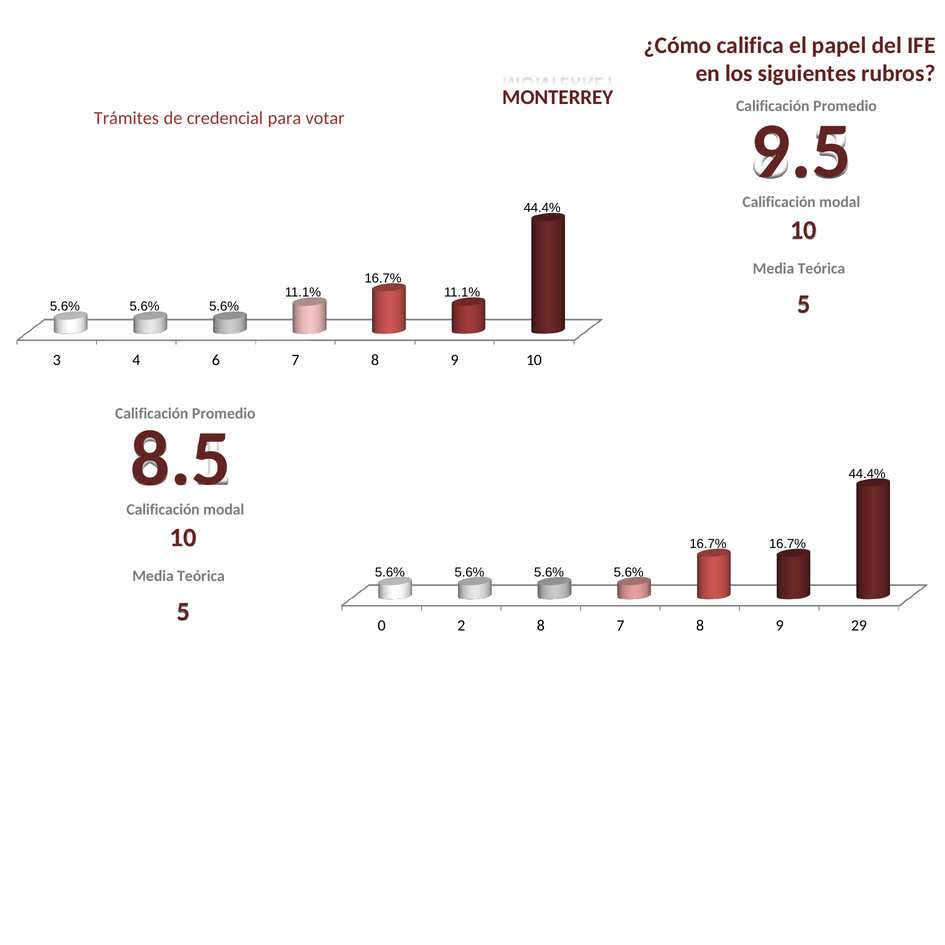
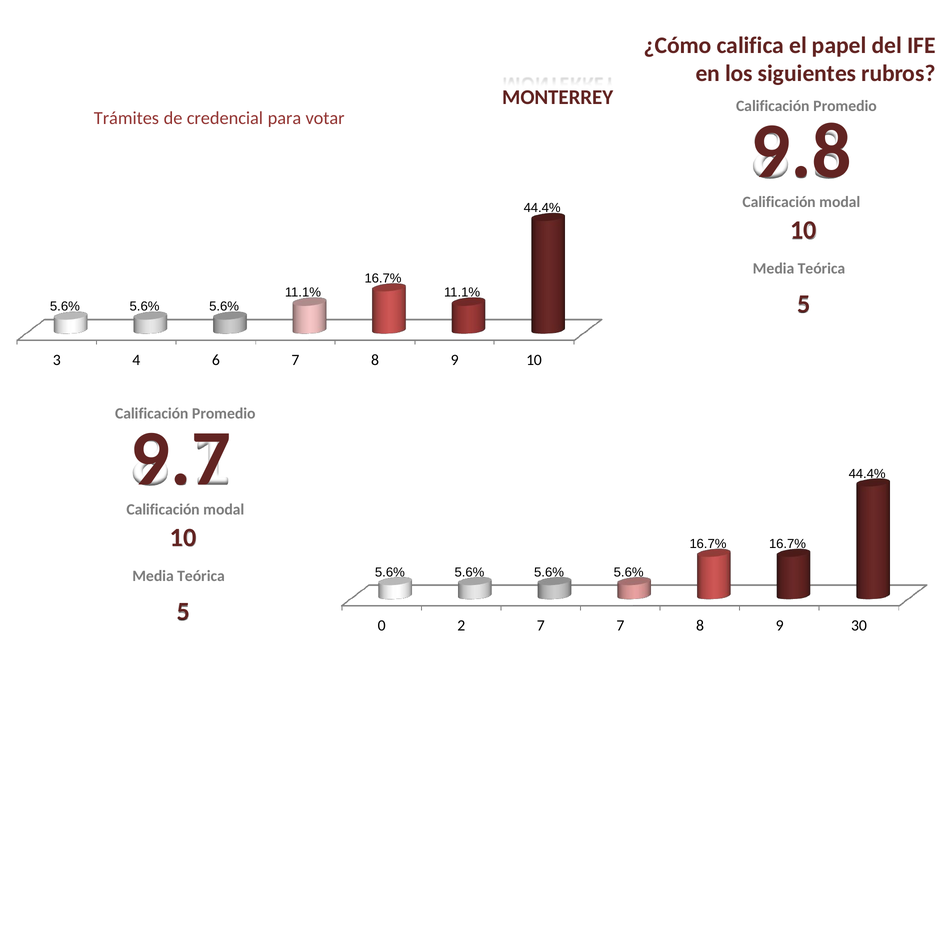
9.5: 9.5 -> 9.8
8.5: 8.5 -> 9.7
2 8: 8 -> 7
29: 29 -> 30
